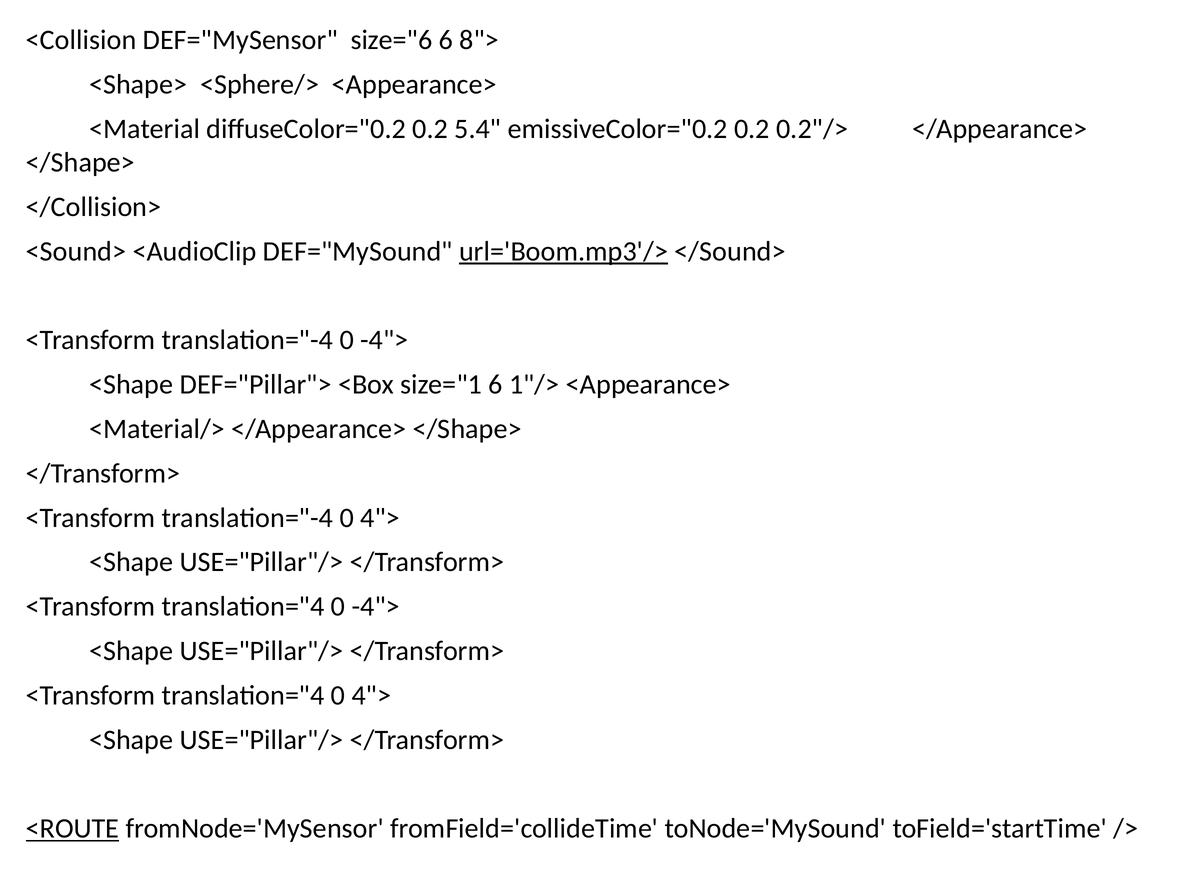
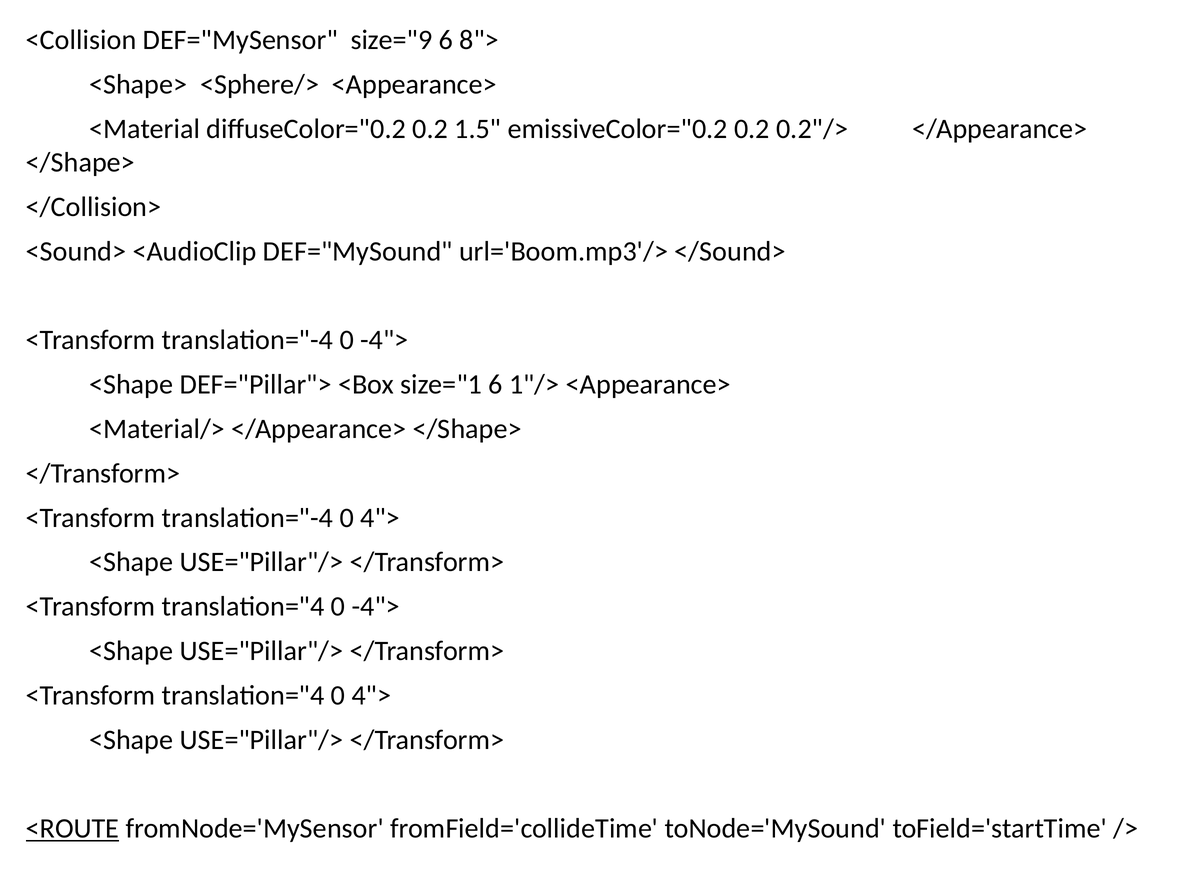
size="6: size="6 -> size="9
5.4: 5.4 -> 1.5
url='Boom.mp3'/> underline: present -> none
